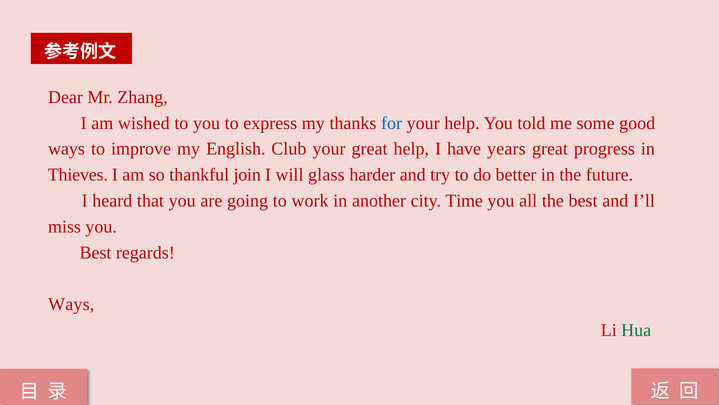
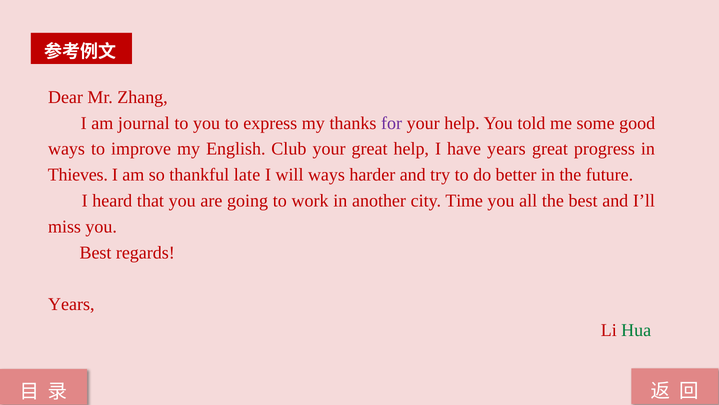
wished: wished -> journal
for colour: blue -> purple
join: join -> late
will glass: glass -> ways
Ways at (71, 304): Ways -> Years
